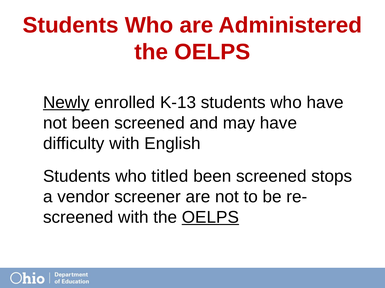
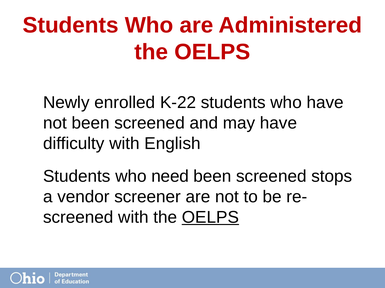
Newly underline: present -> none
K-13: K-13 -> K-22
titled: titled -> need
